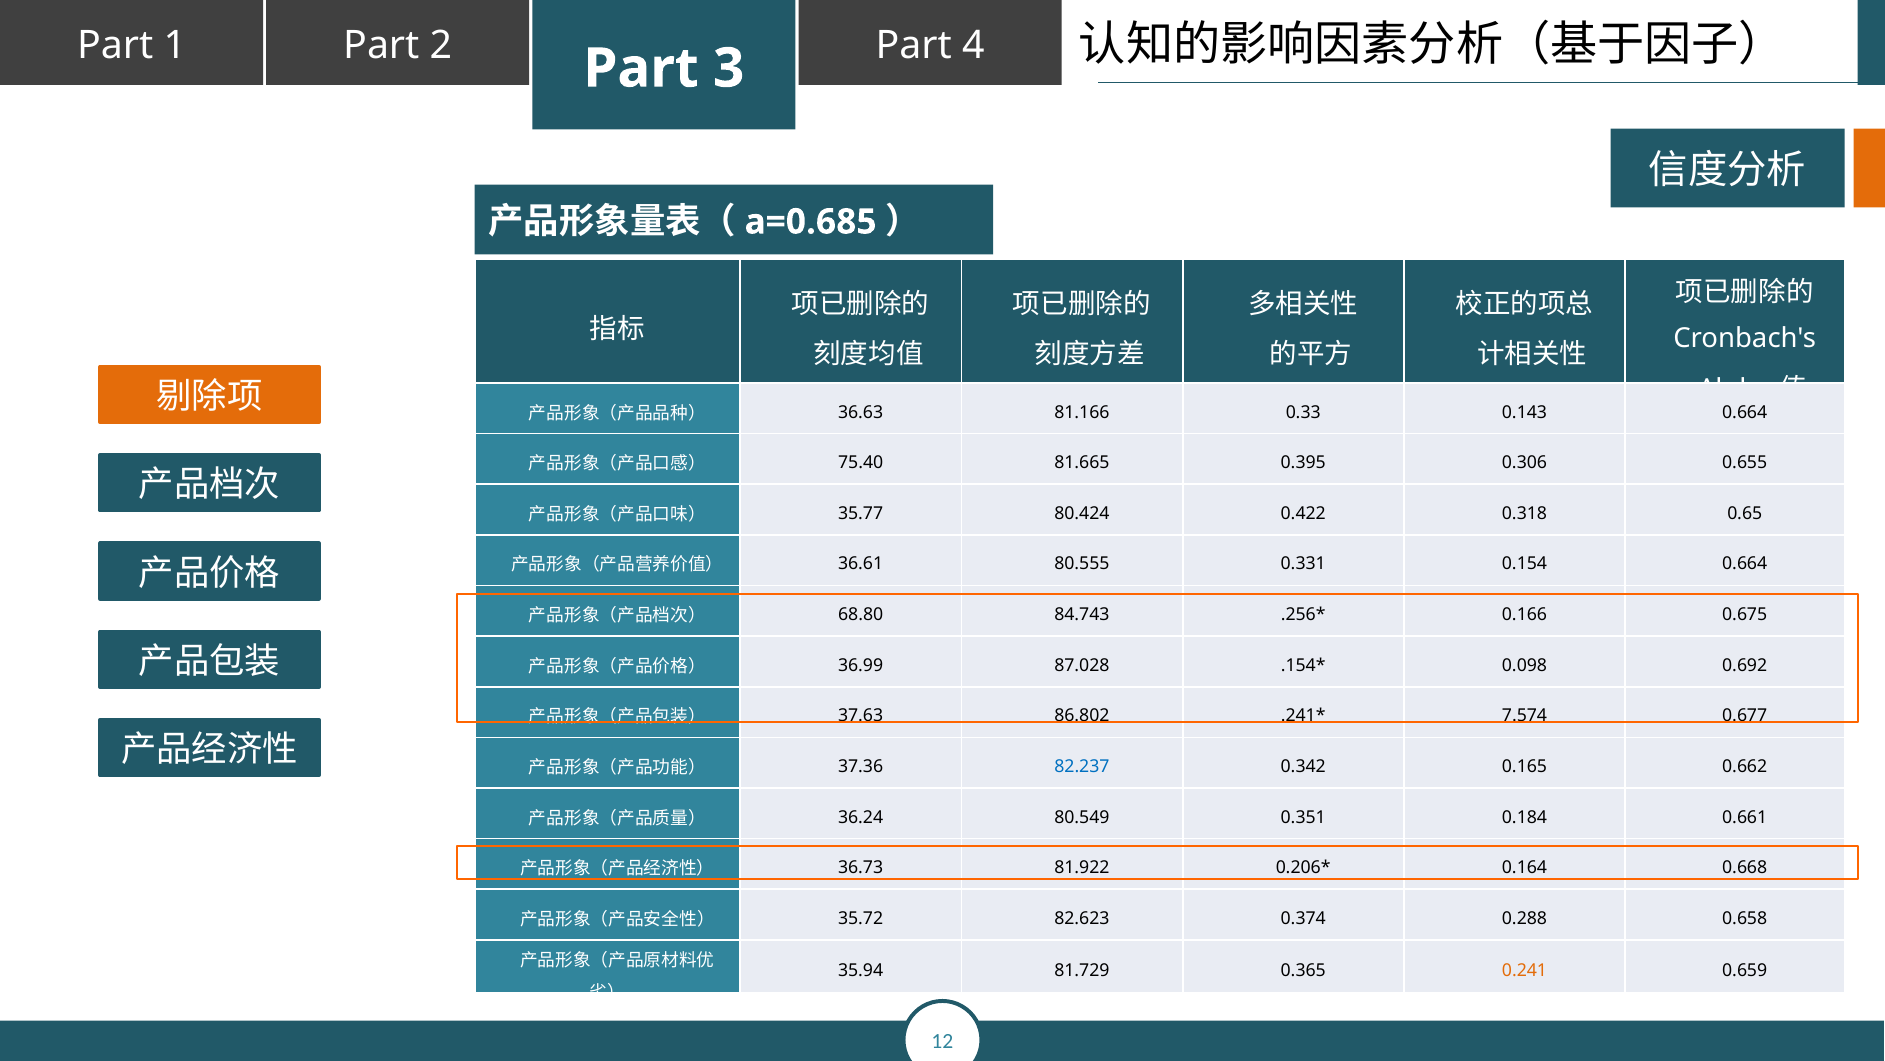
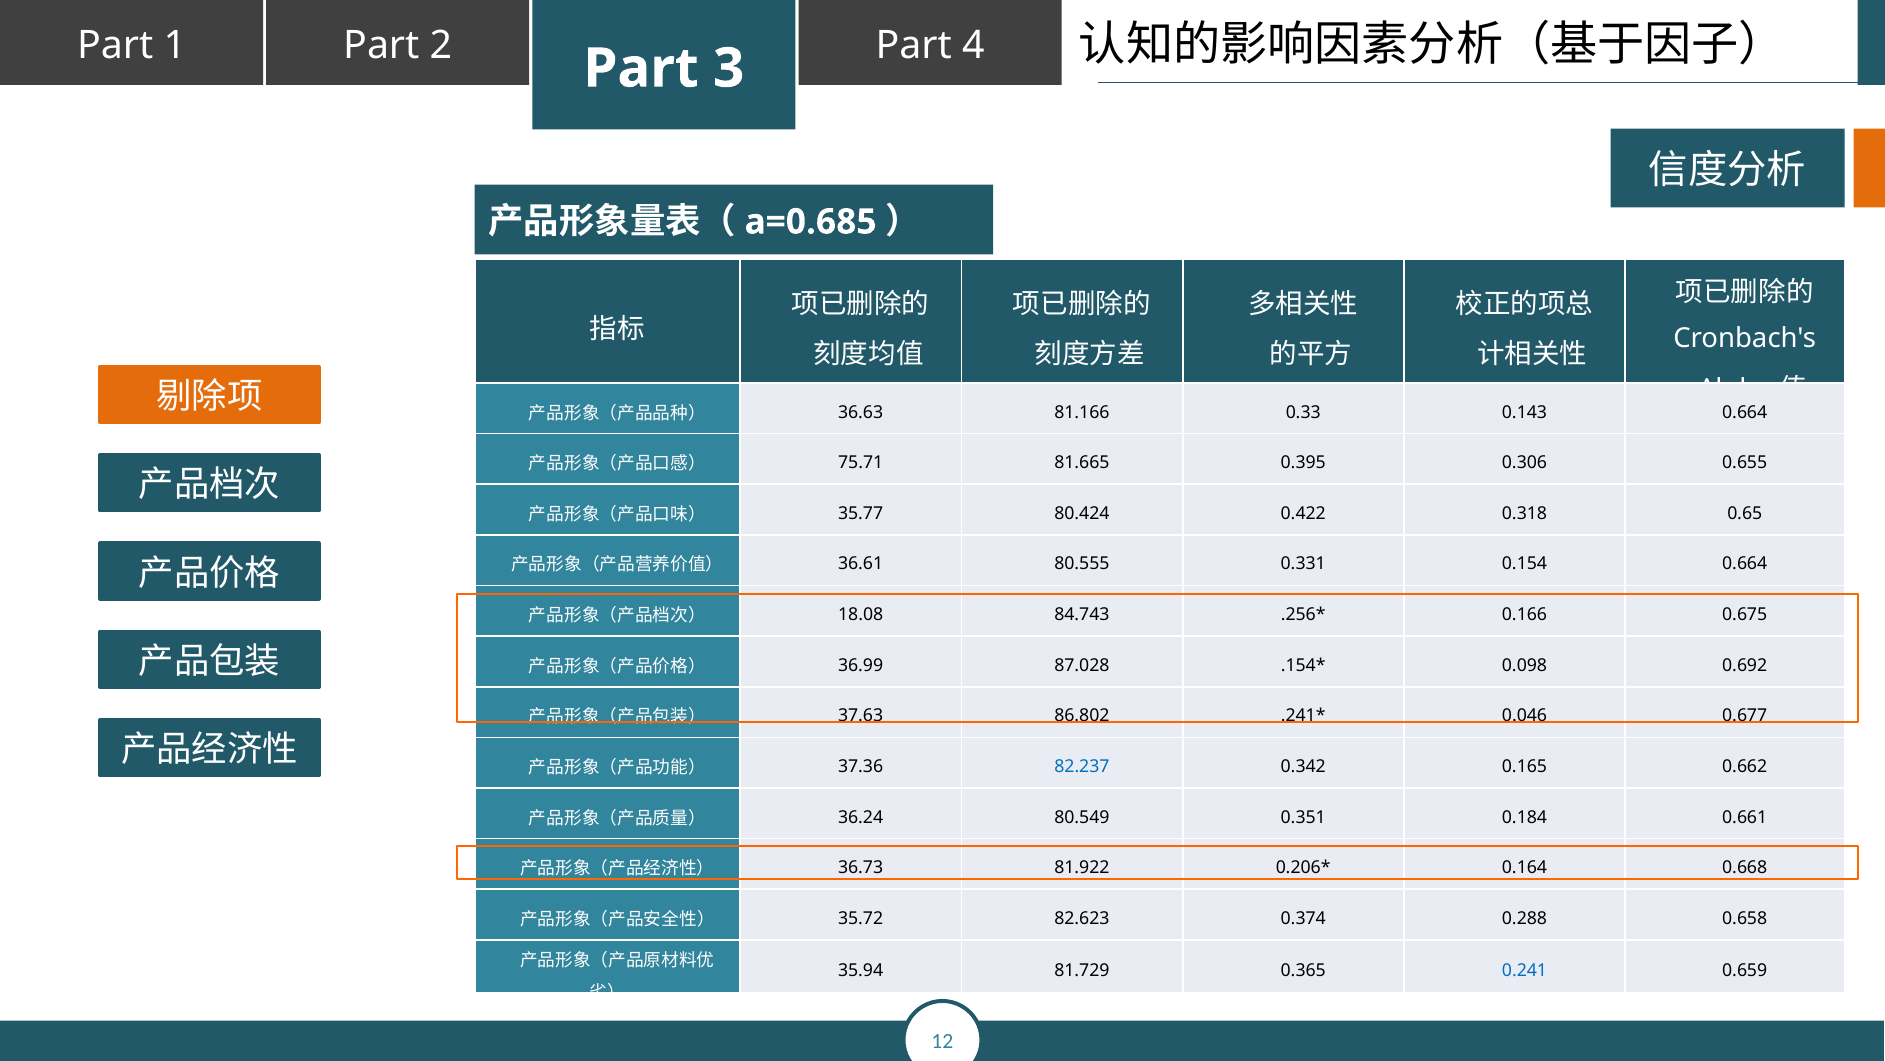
75.40: 75.40 -> 75.71
68.80: 68.80 -> 18.08
7.574: 7.574 -> 0.046
0.241 colour: orange -> blue
